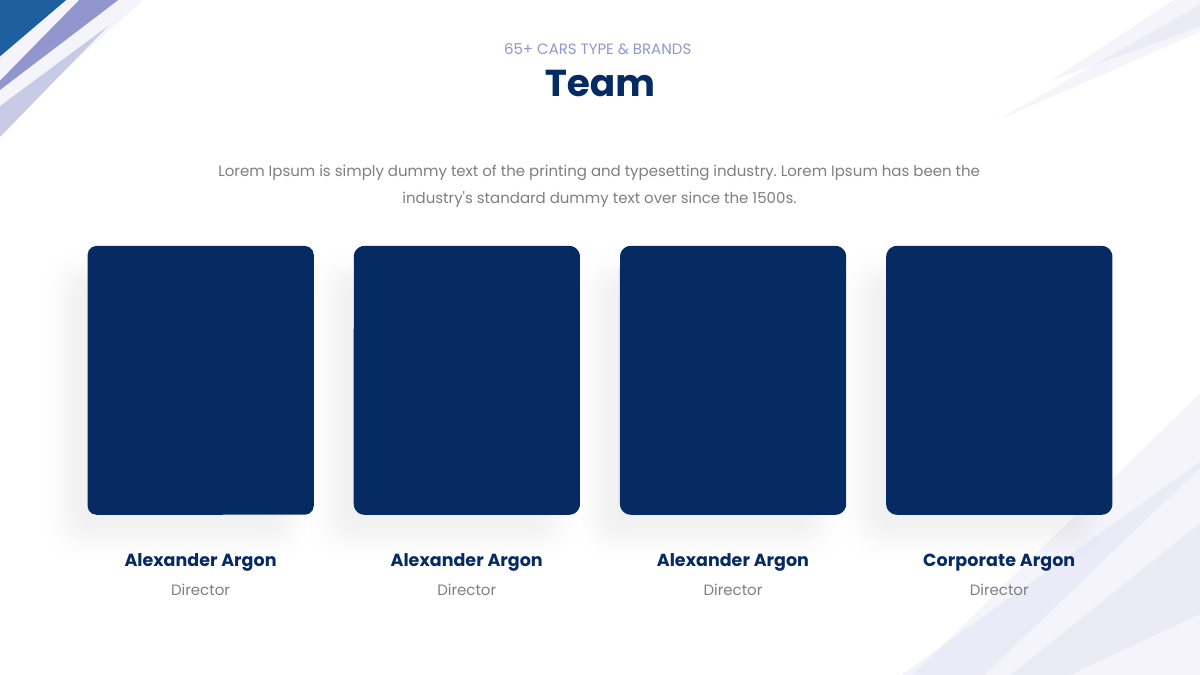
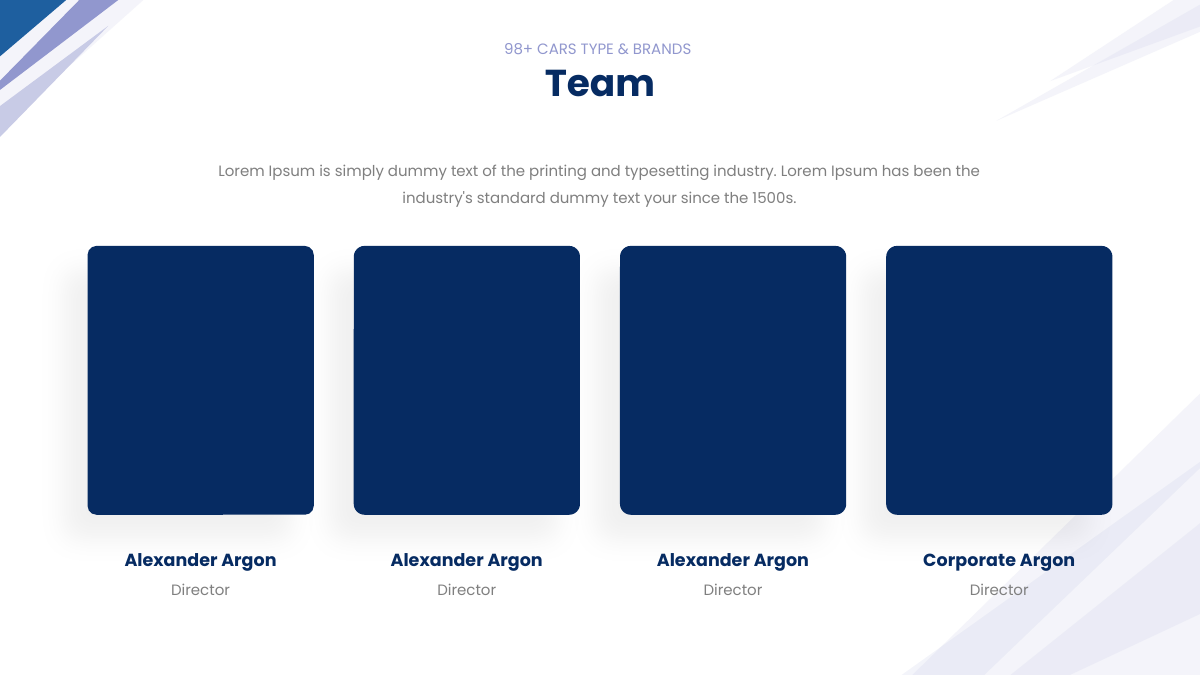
65+: 65+ -> 98+
over: over -> your
